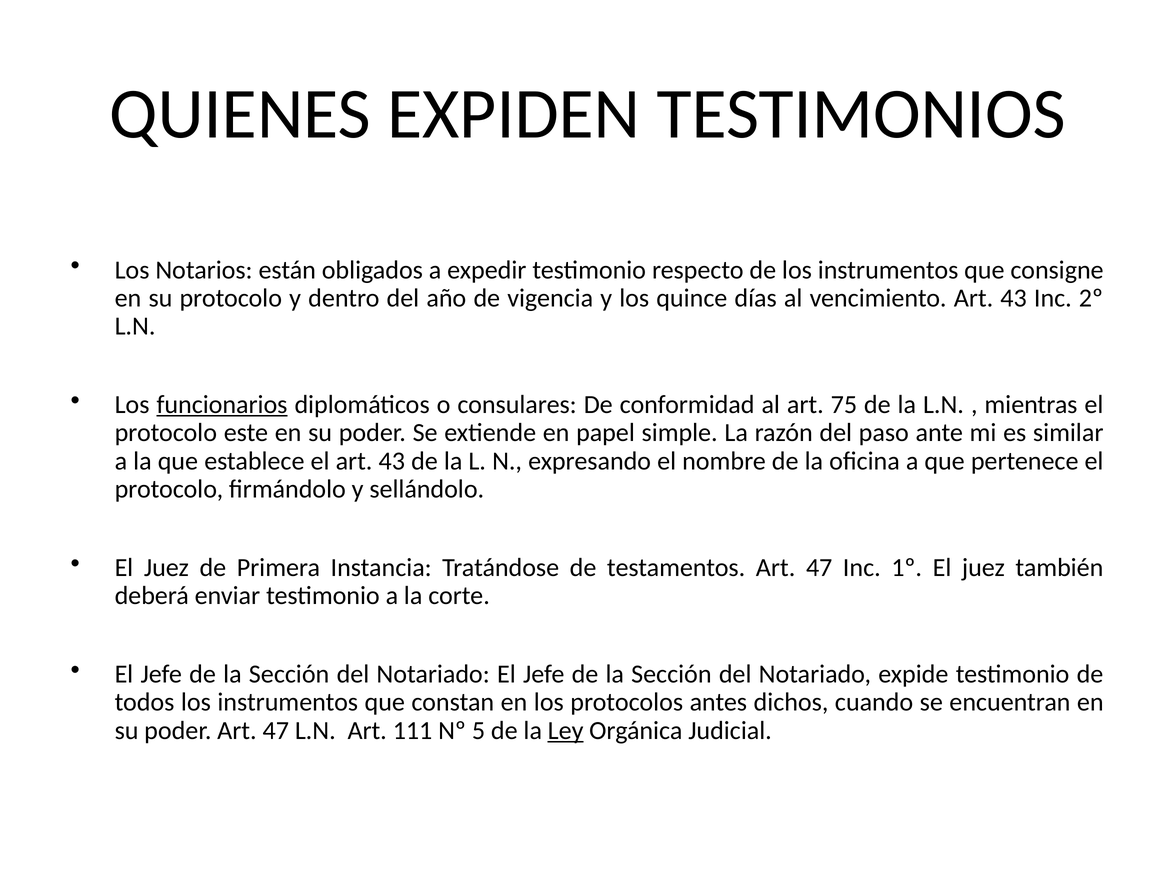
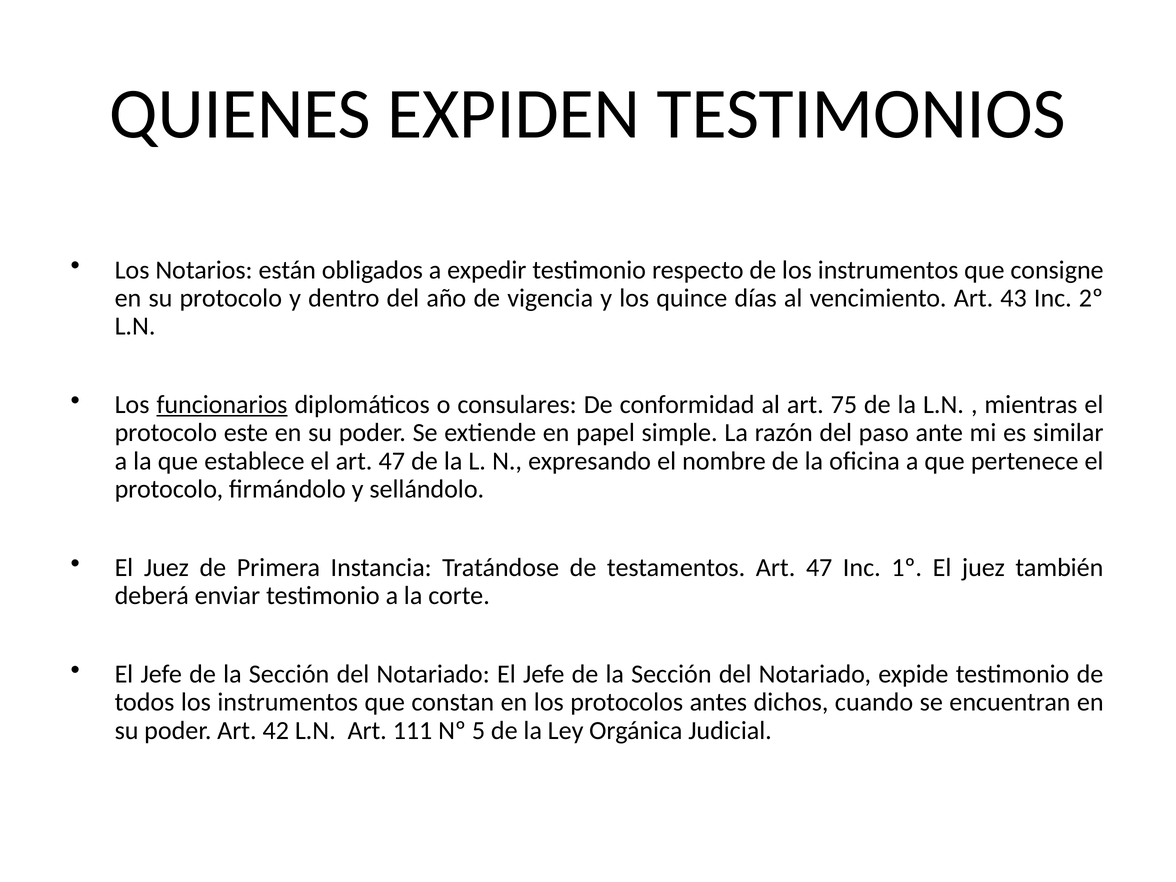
el art 43: 43 -> 47
poder Art 47: 47 -> 42
Ley underline: present -> none
